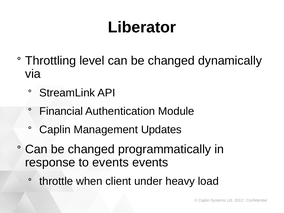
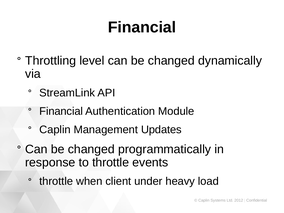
Liberator at (142, 27): Liberator -> Financial
to events: events -> throttle
